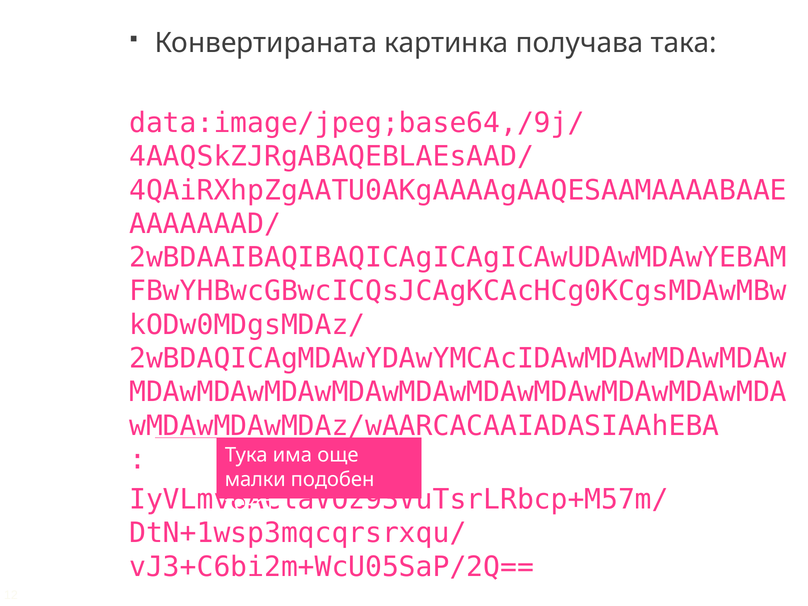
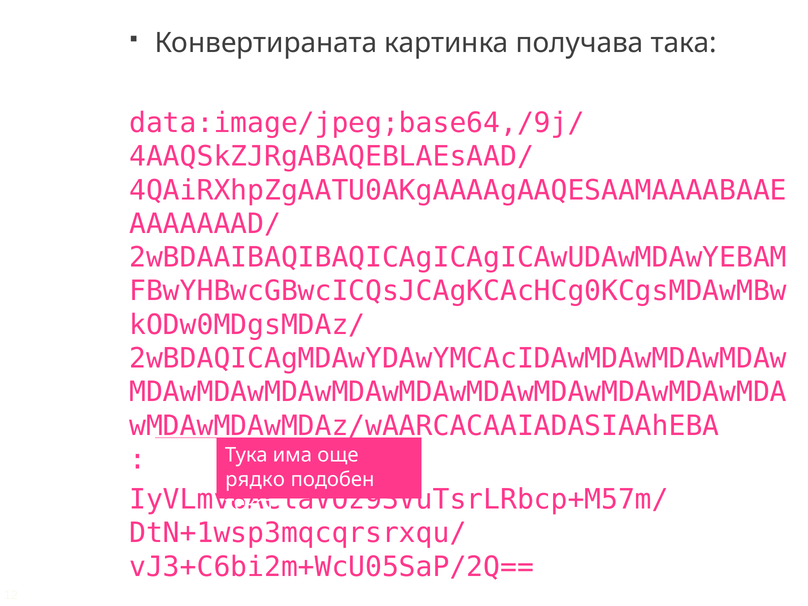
малки: малки -> рядко
